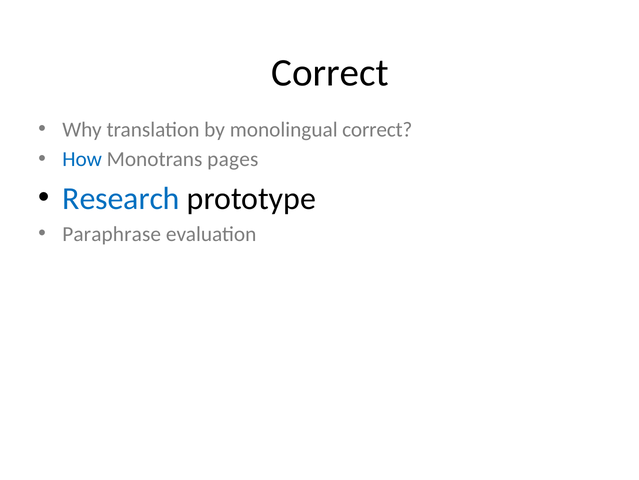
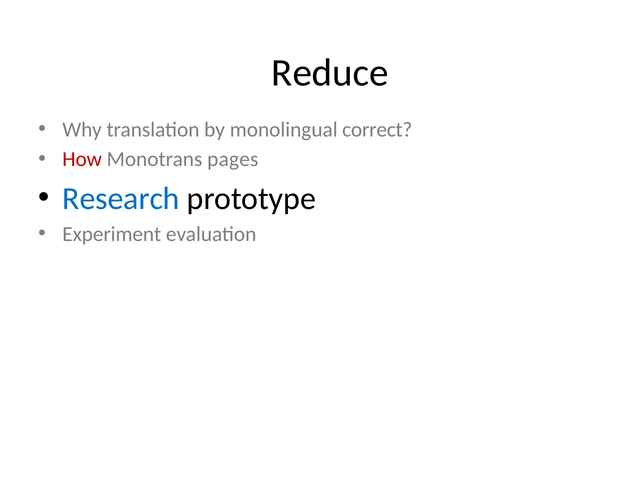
Correct at (330, 73): Correct -> Reduce
How colour: blue -> red
Paraphrase: Paraphrase -> Experiment
